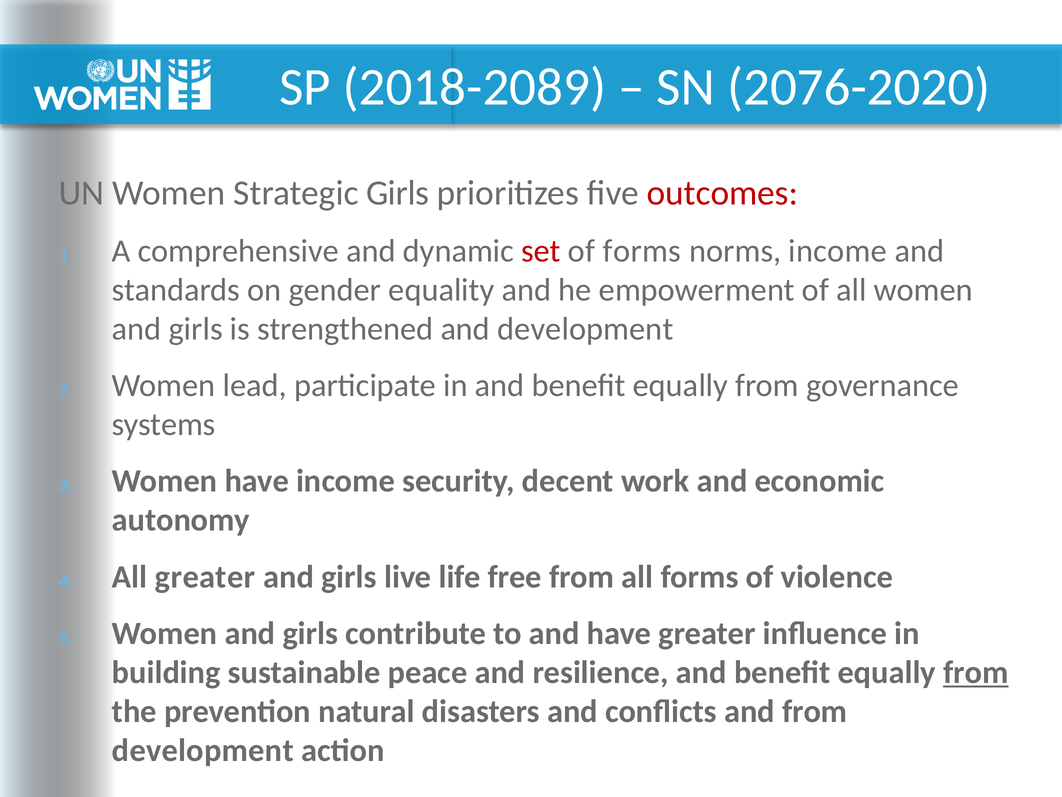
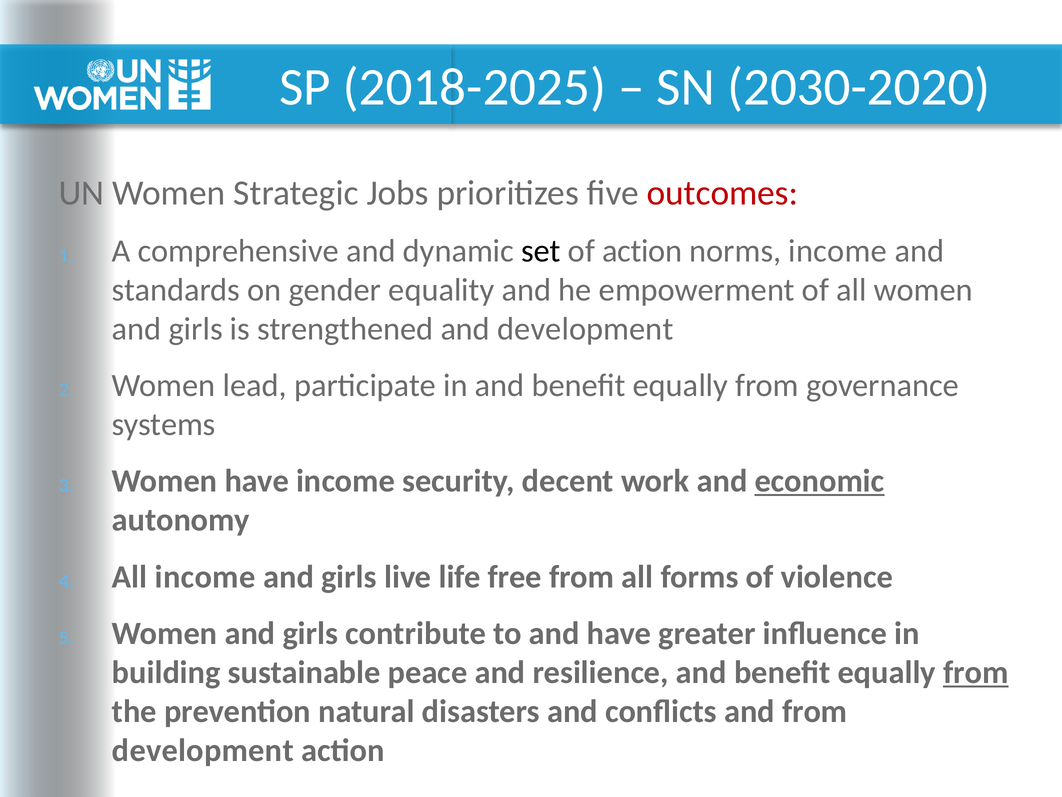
2018-2089: 2018-2089 -> 2018-2025
2076-2020: 2076-2020 -> 2030-2020
Strategic Girls: Girls -> Jobs
set colour: red -> black
of forms: forms -> action
economic underline: none -> present
All greater: greater -> income
